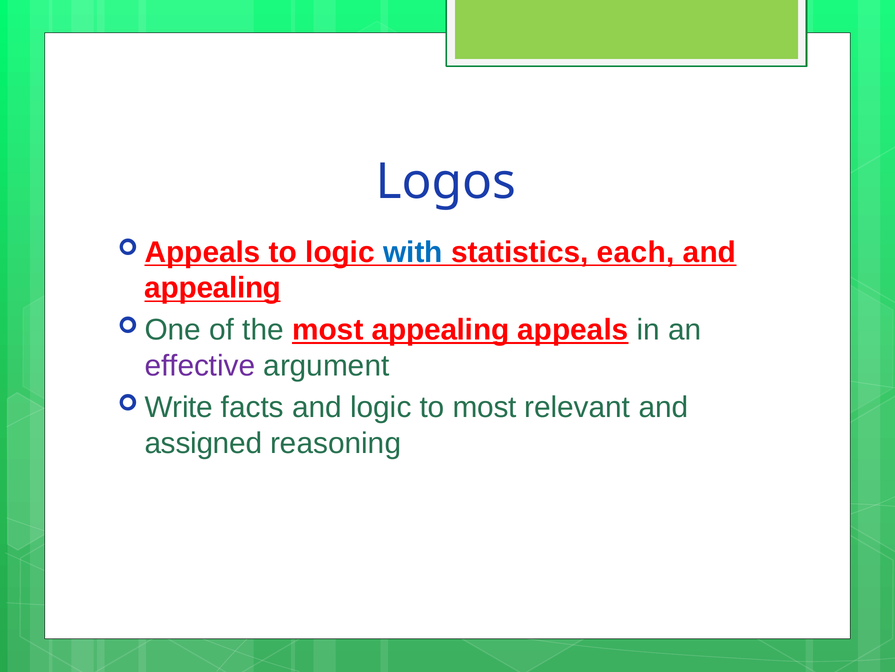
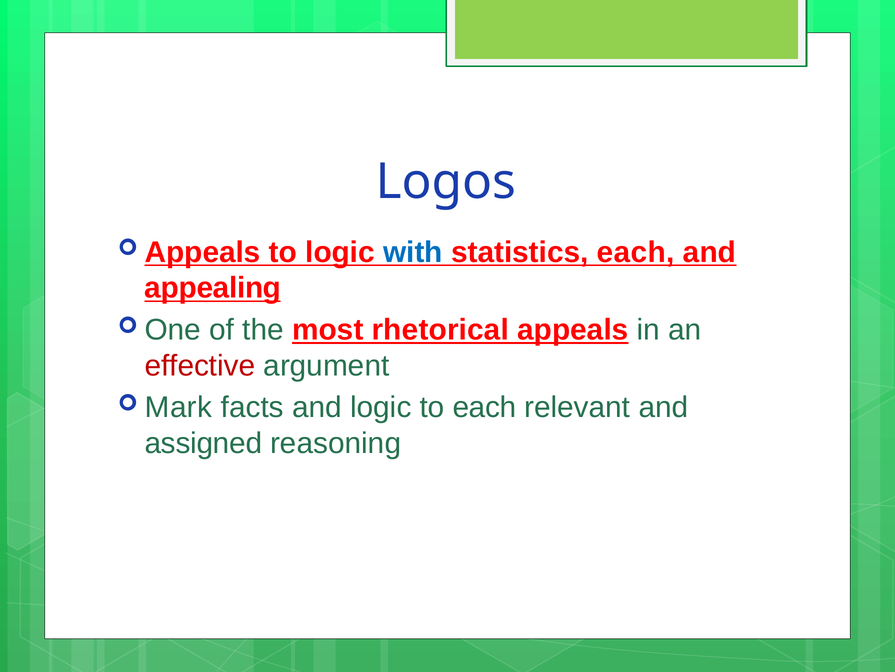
most appealing: appealing -> rhetorical
effective colour: purple -> red
Write: Write -> Mark
to most: most -> each
